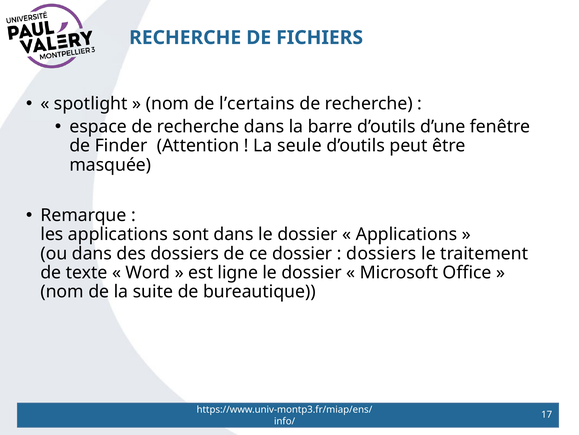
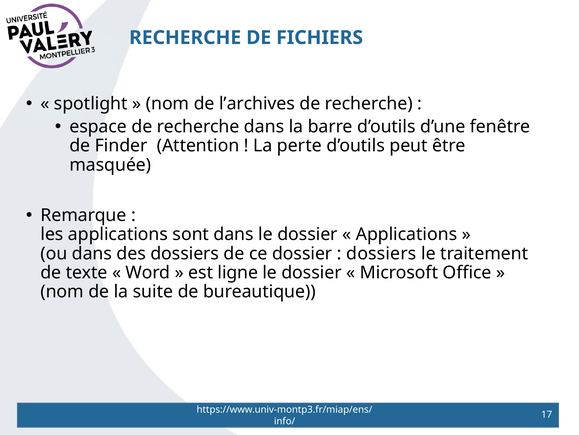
l’certains: l’certains -> l’archives
seule: seule -> perte
